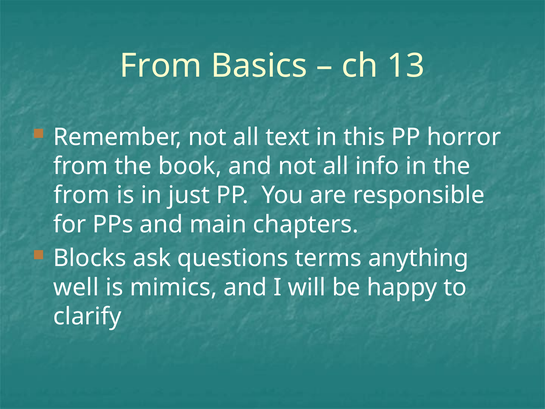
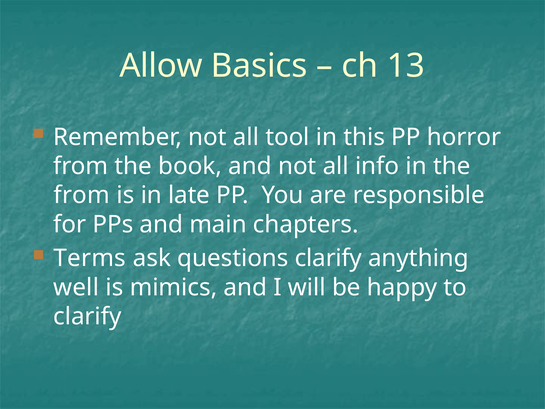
From at (161, 66): From -> Allow
text: text -> tool
just: just -> late
Blocks: Blocks -> Terms
questions terms: terms -> clarify
